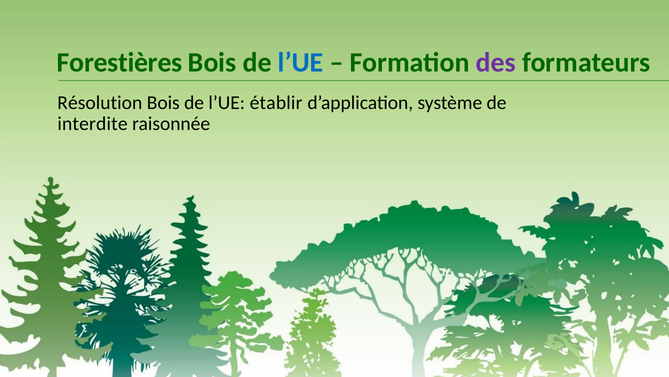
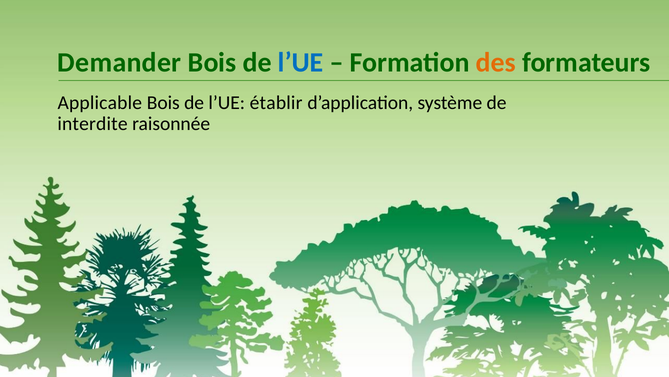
Forestières: Forestières -> Demander
des colour: purple -> orange
Résolution: Résolution -> Applicable
